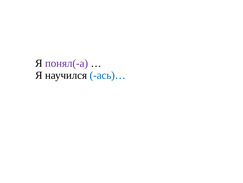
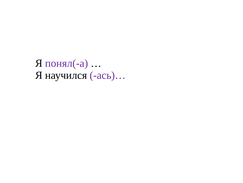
ась)… colour: blue -> purple
